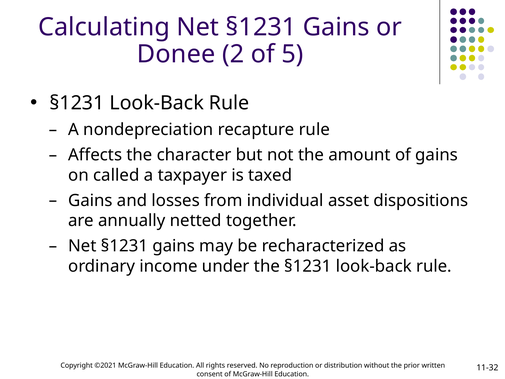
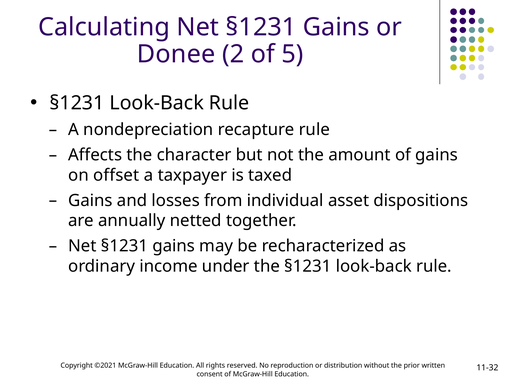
called: called -> offset
